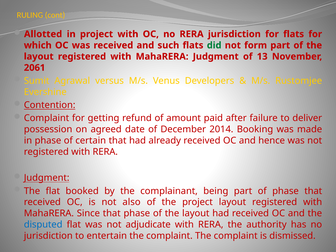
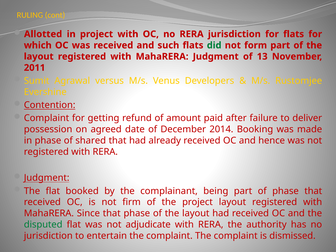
2061: 2061 -> 2011
certain: certain -> shared
also: also -> firm
disputed colour: blue -> green
